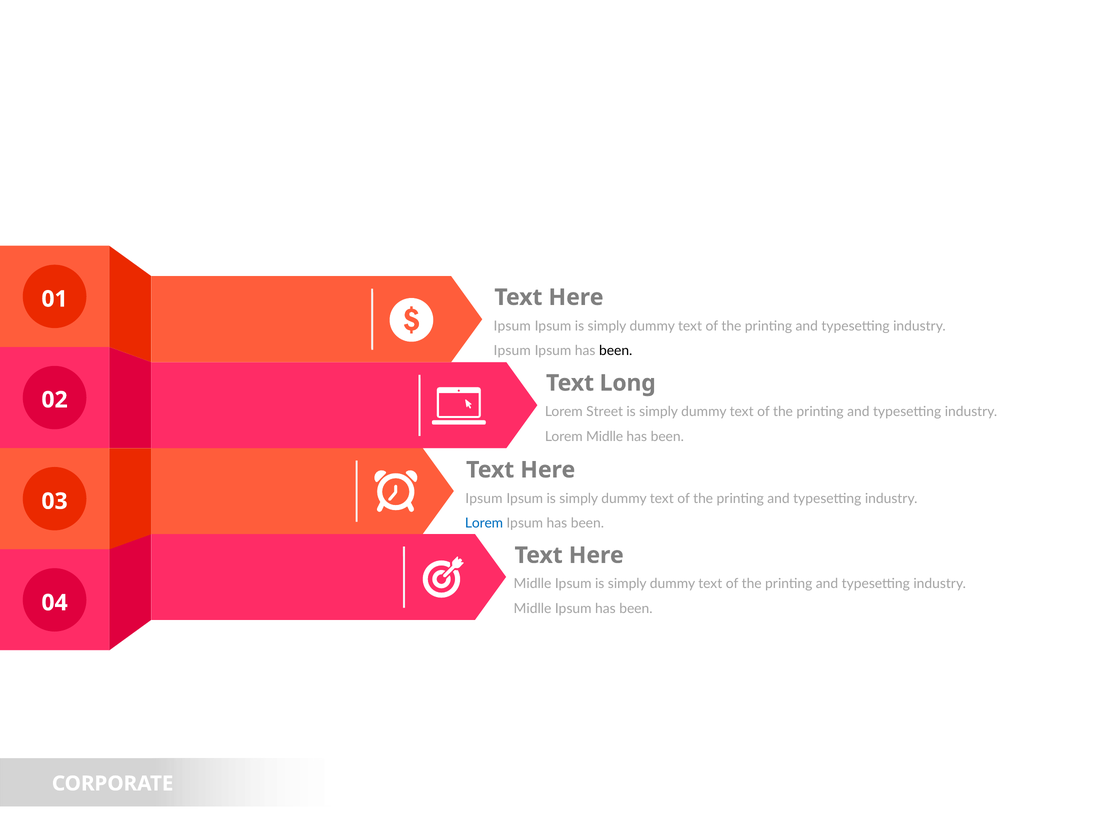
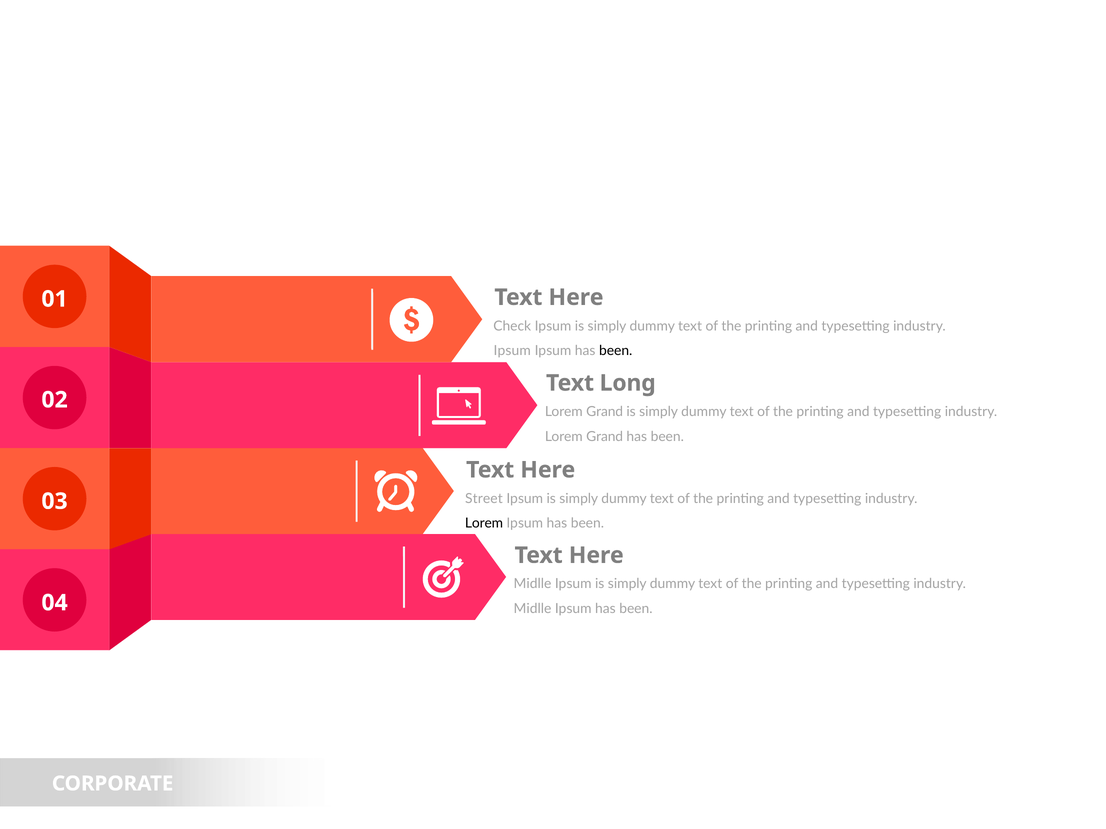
Ipsum at (512, 326): Ipsum -> Check
Street at (605, 412): Street -> Grand
Midlle at (605, 437): Midlle -> Grand
Ipsum at (484, 499): Ipsum -> Street
Lorem at (484, 524) colour: blue -> black
